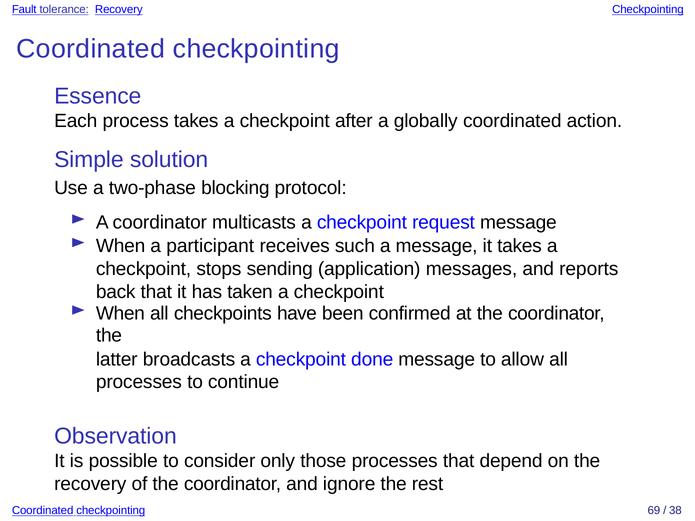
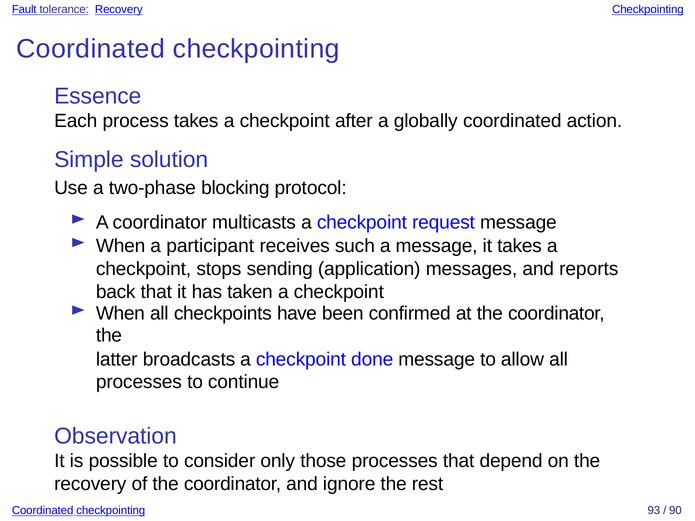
69: 69 -> 93
38: 38 -> 90
